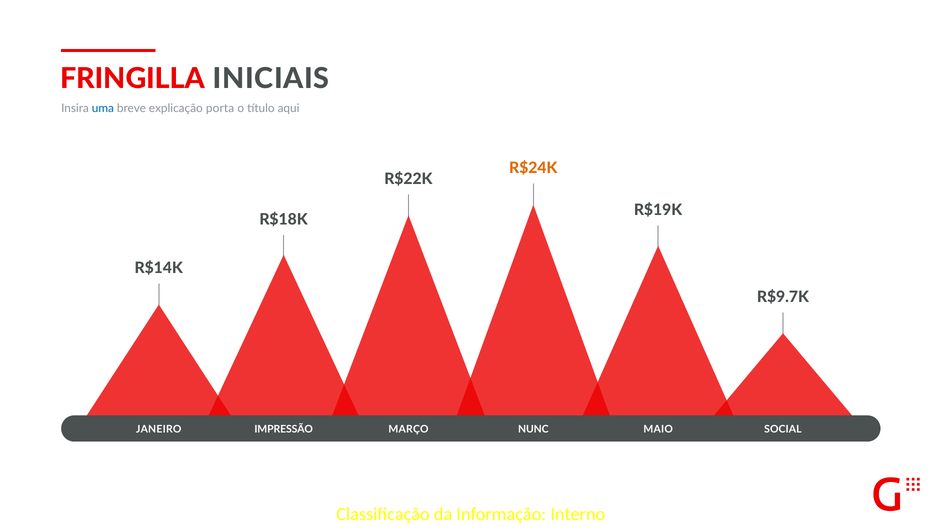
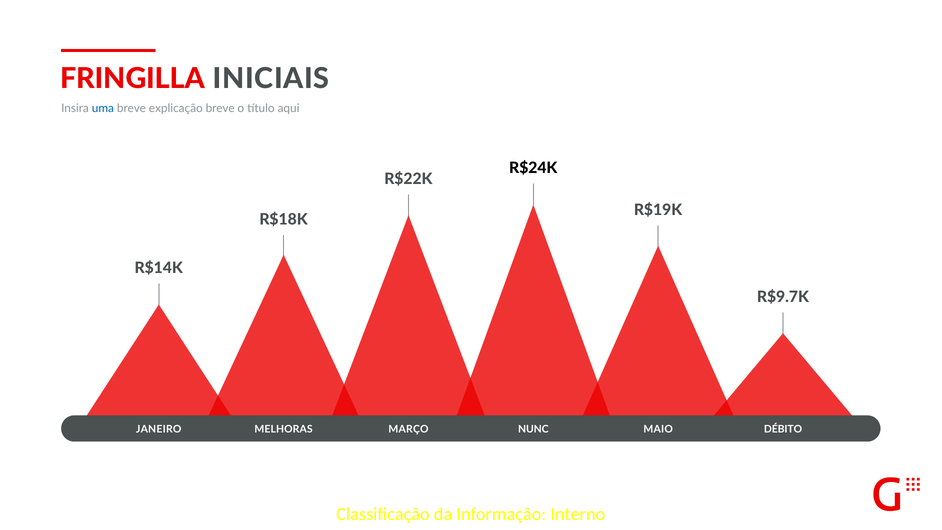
explicação porta: porta -> breve
R$24K colour: orange -> black
IMPRESSÃO: IMPRESSÃO -> MELHORAS
SOCIAL: SOCIAL -> DÉBITO
